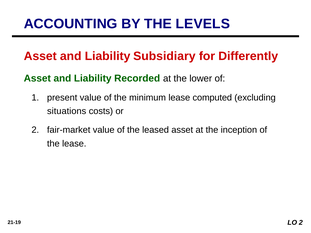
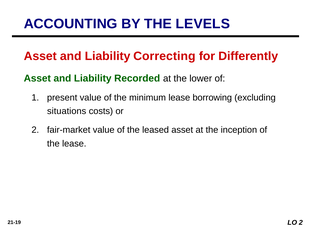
Subsidiary: Subsidiary -> Correcting
computed: computed -> borrowing
